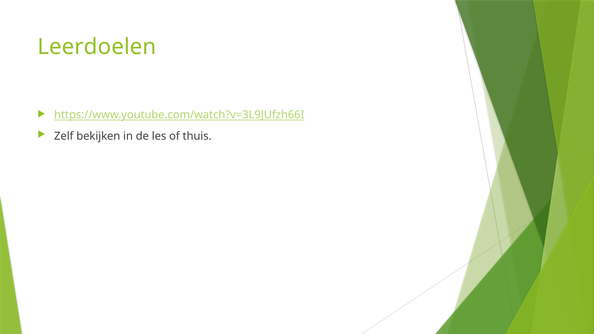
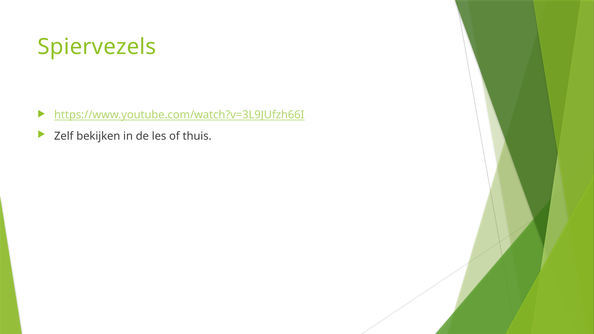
Leerdoelen: Leerdoelen -> Spiervezels
